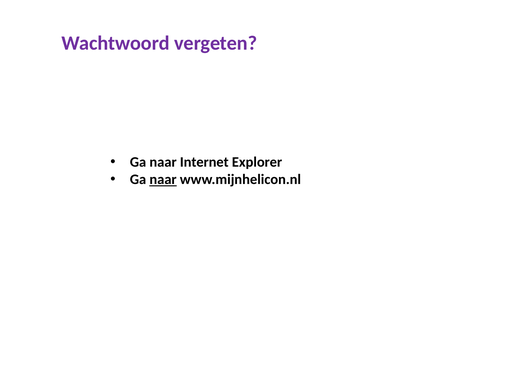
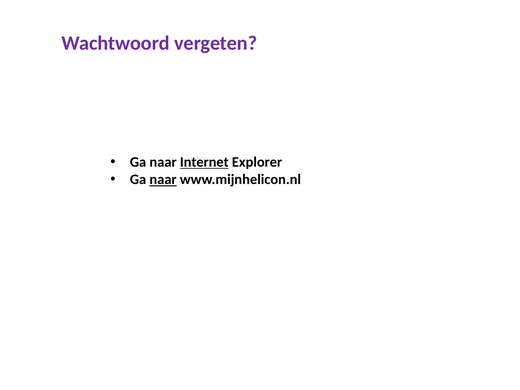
Internet underline: none -> present
